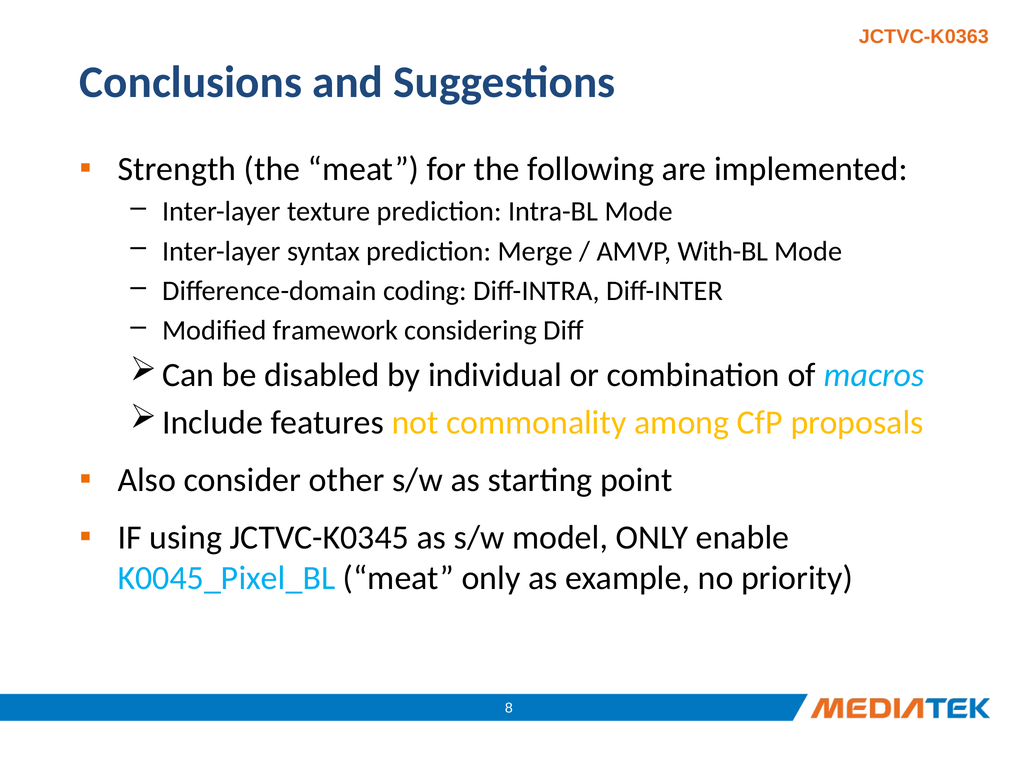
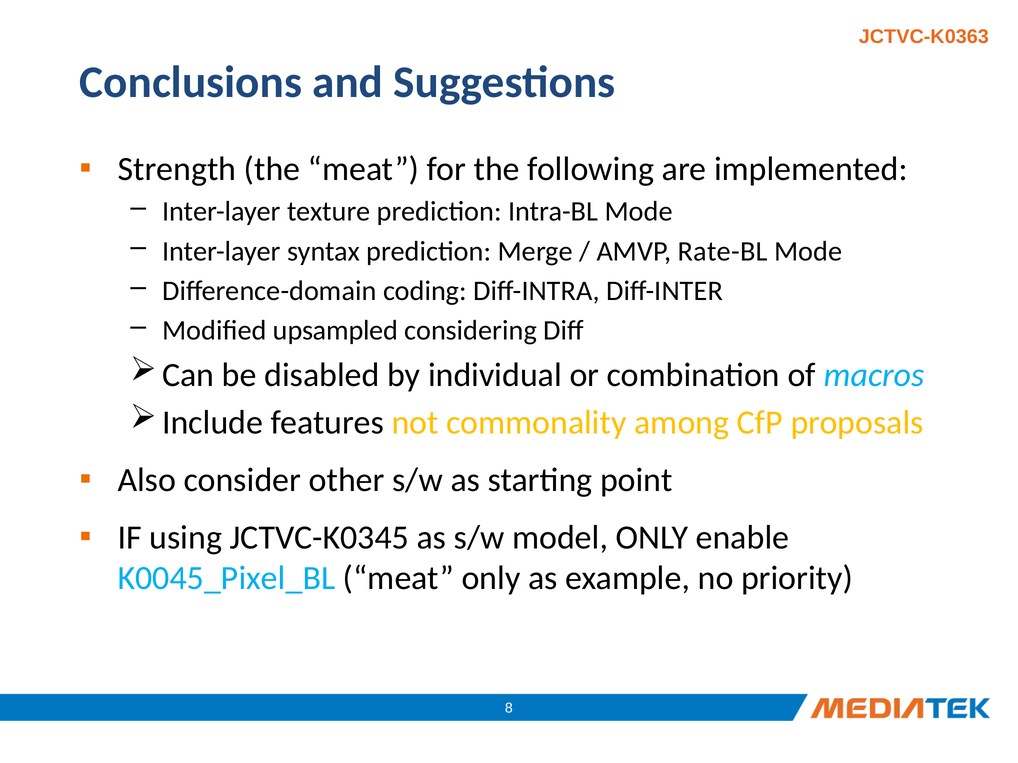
With-BL: With-BL -> Rate-BL
framework: framework -> upsampled
